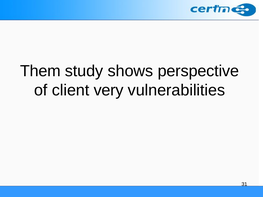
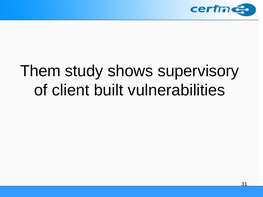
perspective: perspective -> supervisory
very: very -> built
